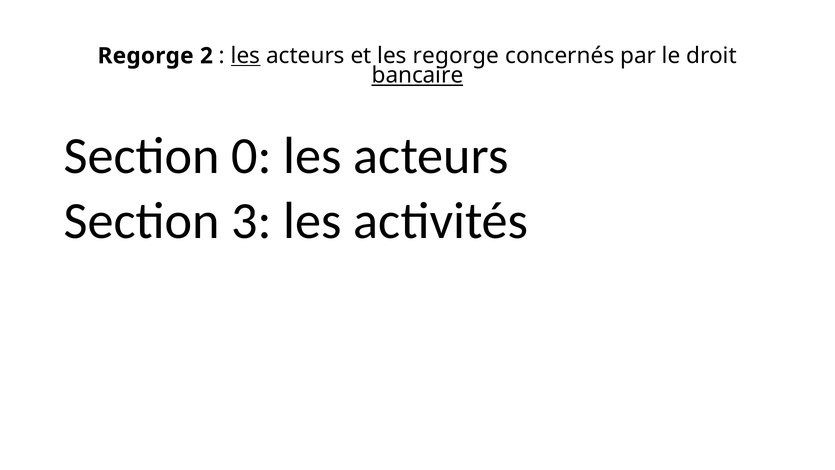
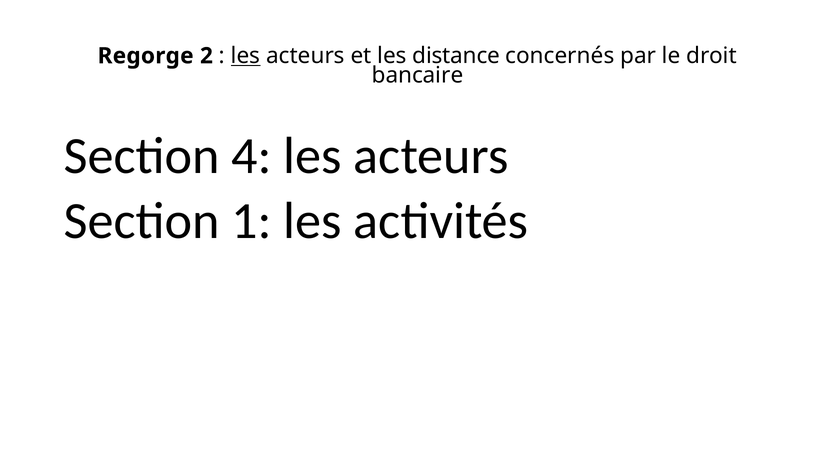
les regorge: regorge -> distance
bancaire underline: present -> none
0: 0 -> 4
3: 3 -> 1
